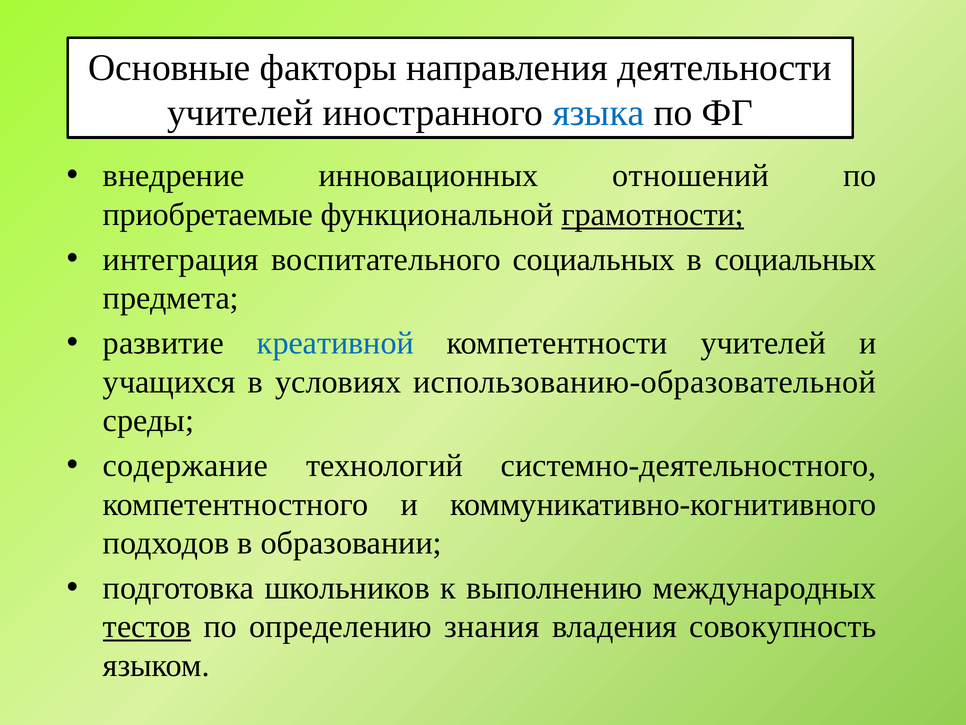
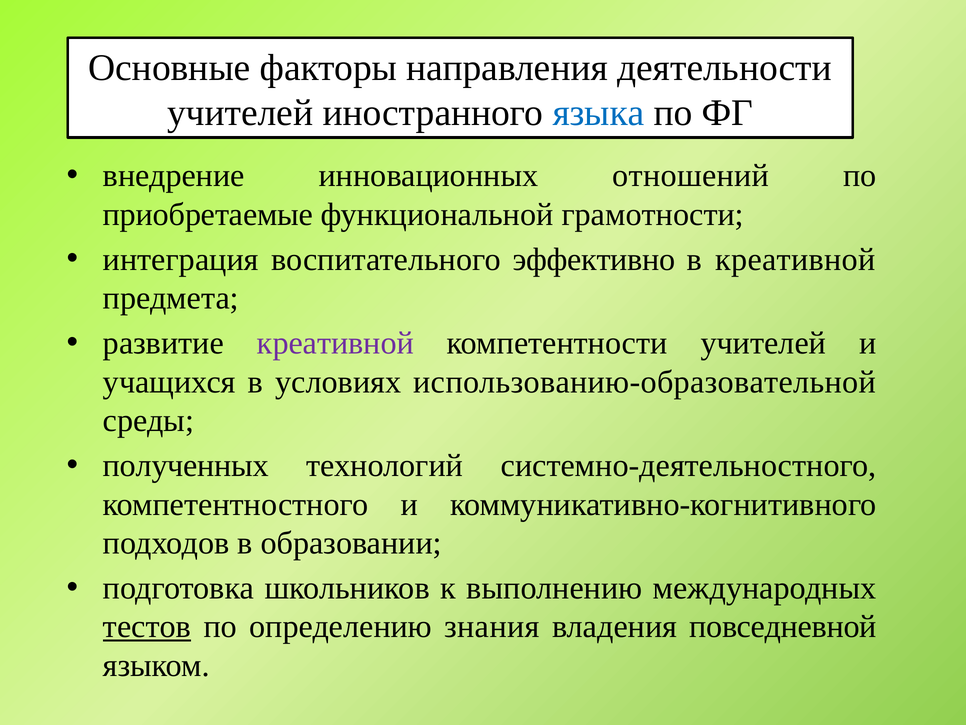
грамотности underline: present -> none
воспитательного социальных: социальных -> эффективно
в социальных: социальных -> креативной
креативной at (335, 343) colour: blue -> purple
содержание: содержание -> полученных
совокупность: совокупность -> повседневной
